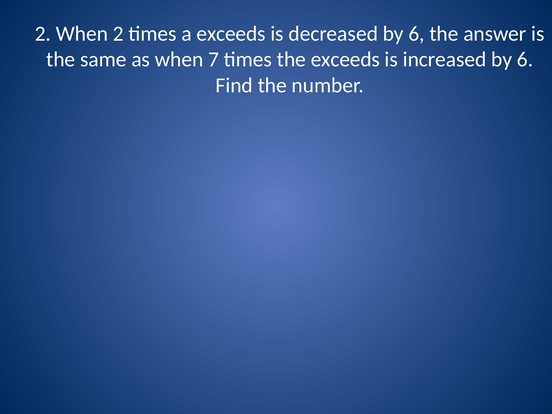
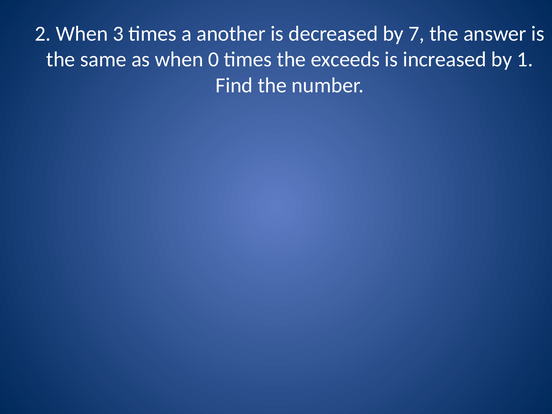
When 2: 2 -> 3
a exceeds: exceeds -> another
decreased by 6: 6 -> 7
7: 7 -> 0
increased by 6: 6 -> 1
